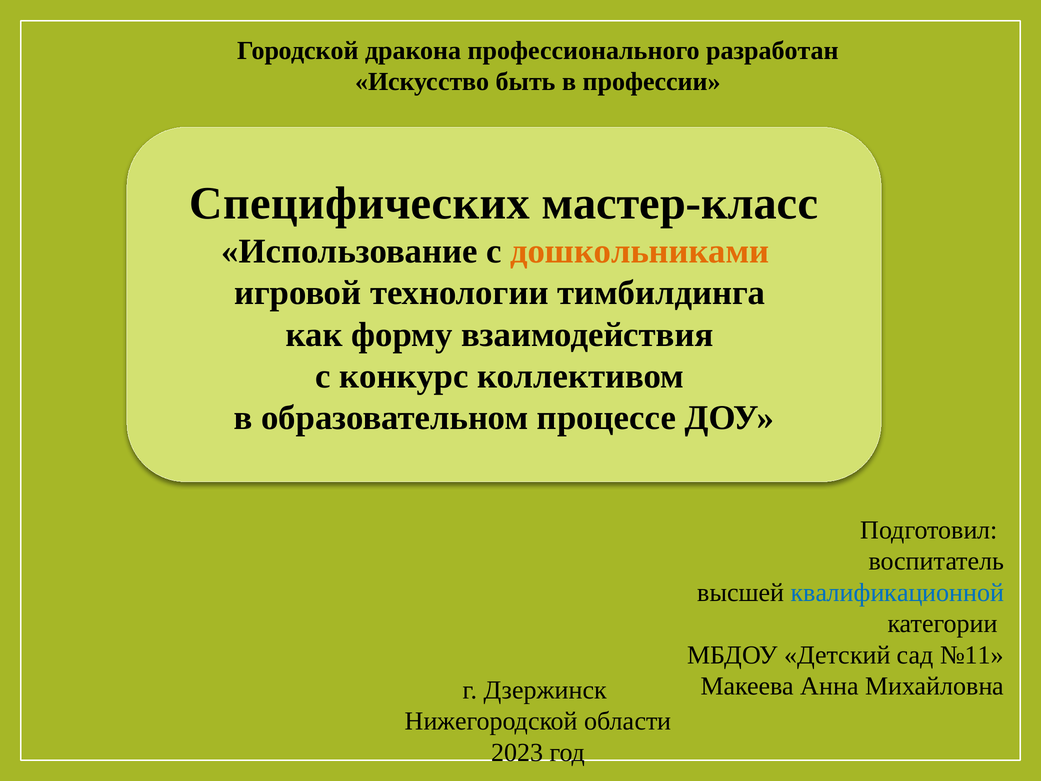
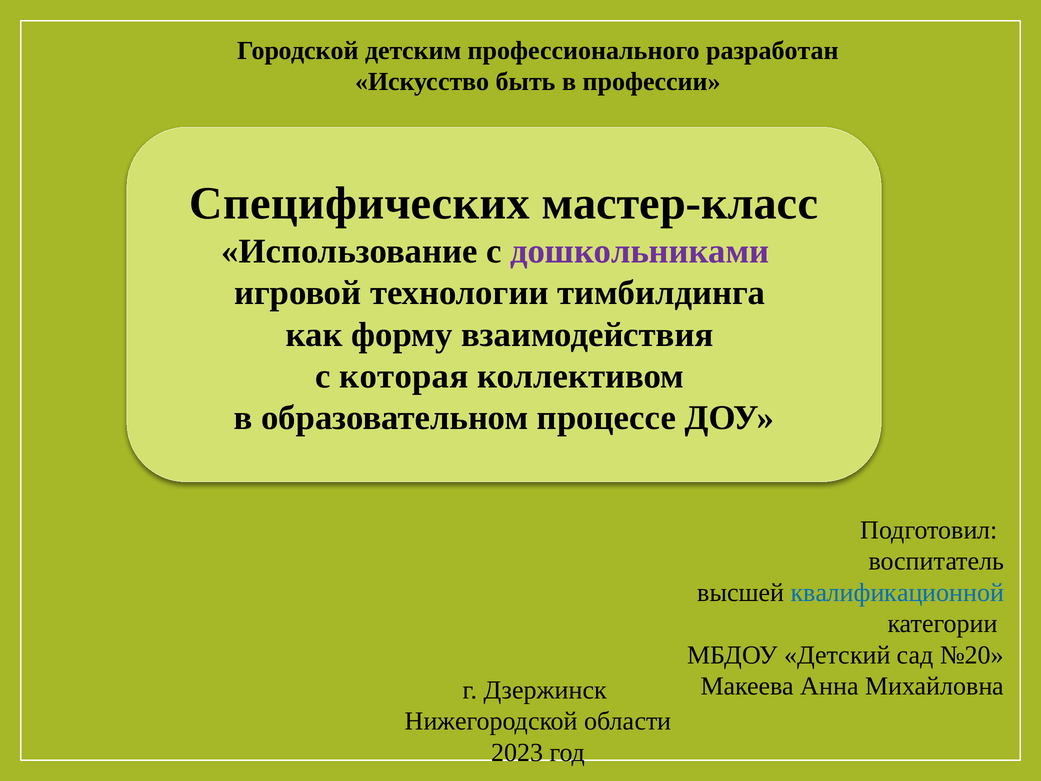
дракона: дракона -> детским
дошкольниками colour: orange -> purple
конкурс: конкурс -> которая
№11: №11 -> №20
